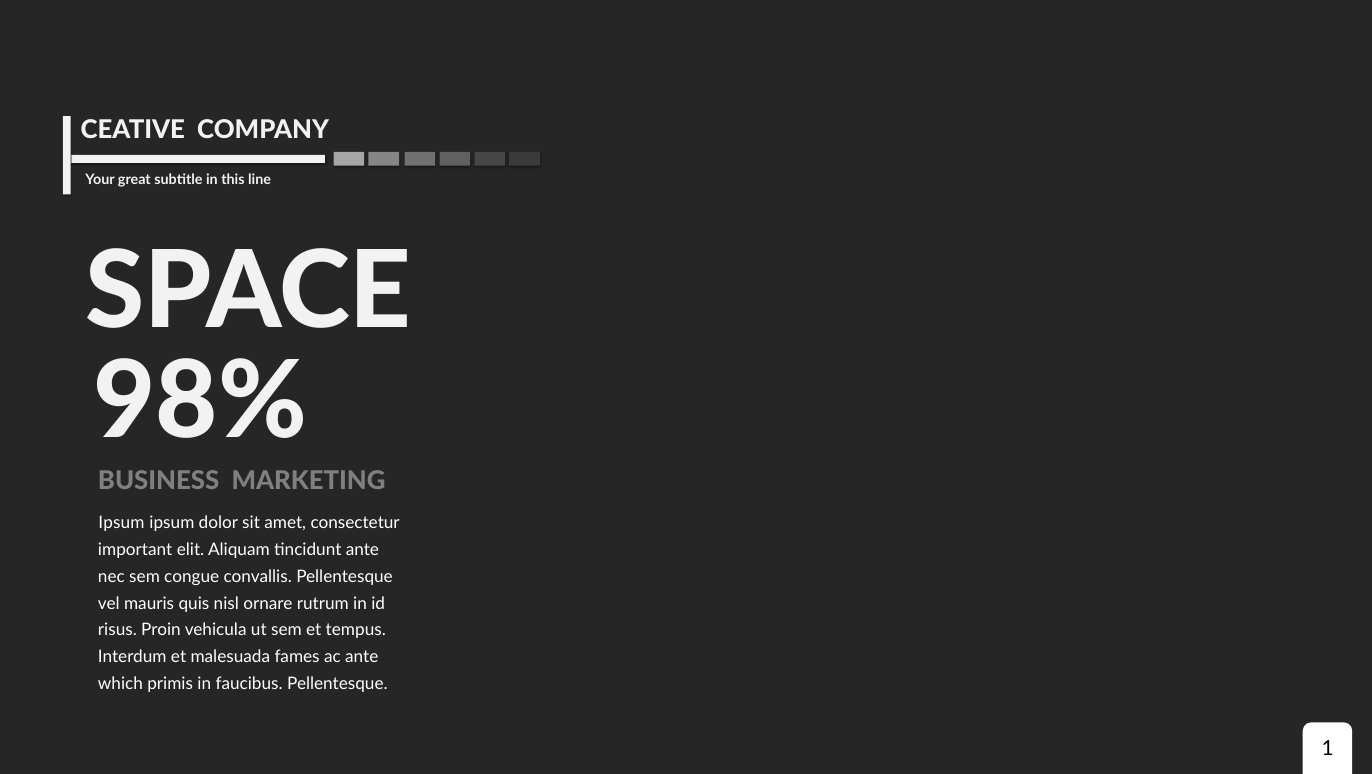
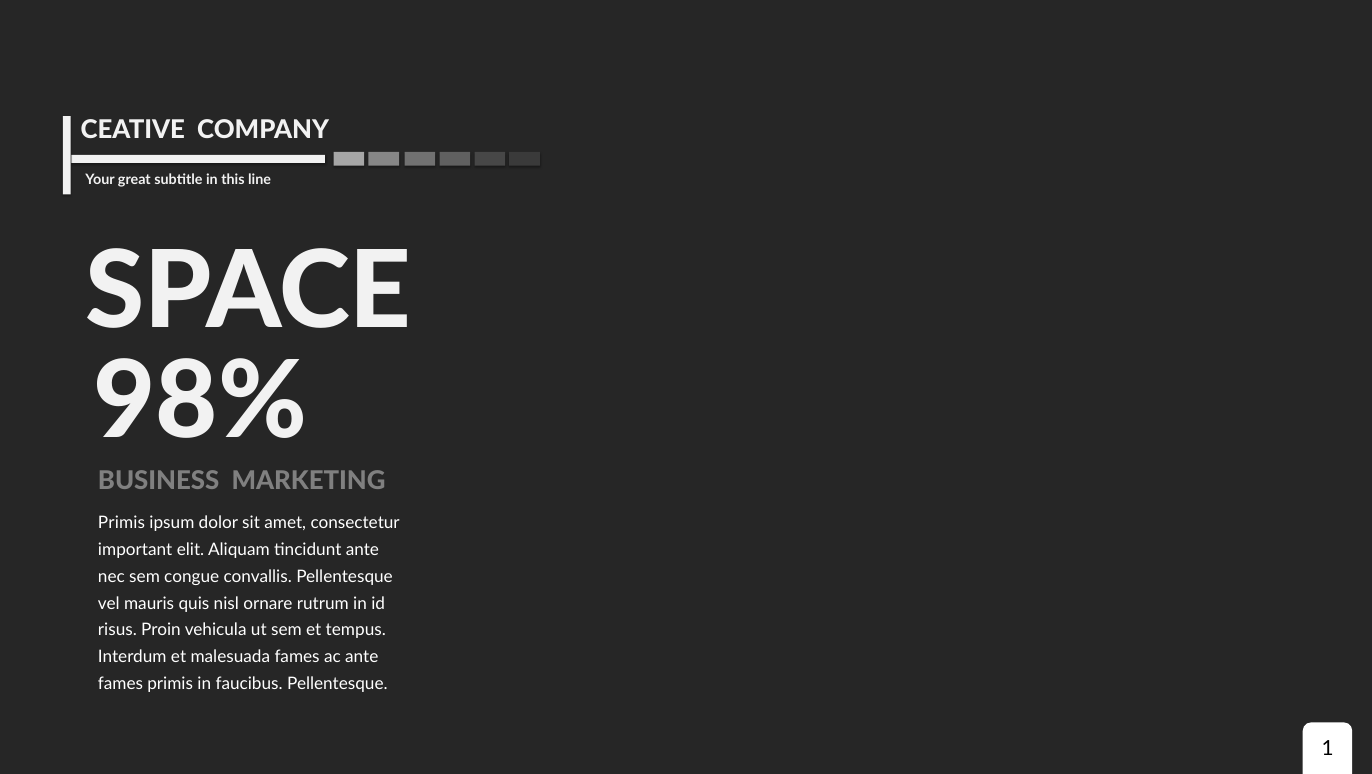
Ipsum at (121, 523): Ipsum -> Primis
which at (120, 684): which -> fames
